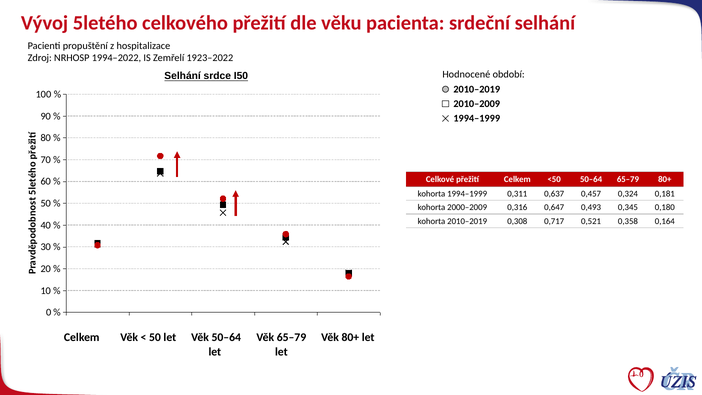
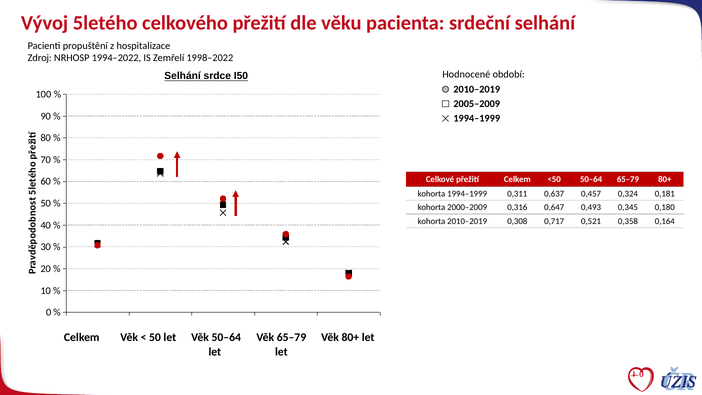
1923–2022: 1923–2022 -> 1998–2022
2010–2009: 2010–2009 -> 2005–2009
